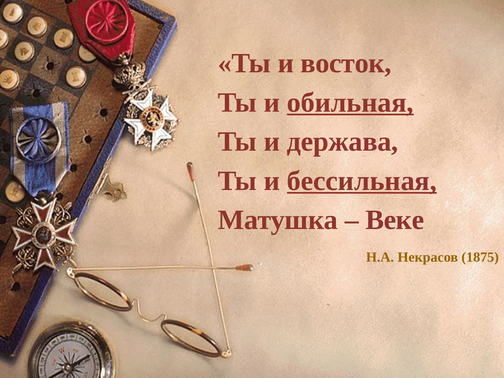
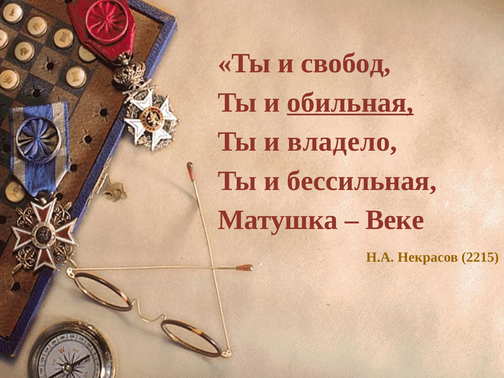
восток: восток -> свобод
держава: держава -> владело
бессильная underline: present -> none
1875: 1875 -> 2215
